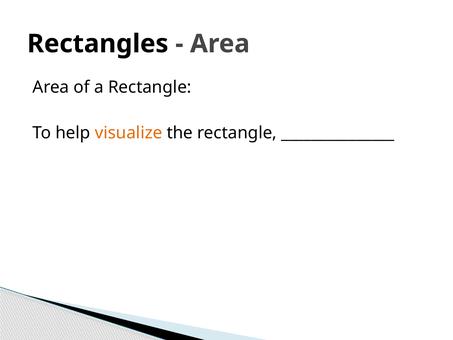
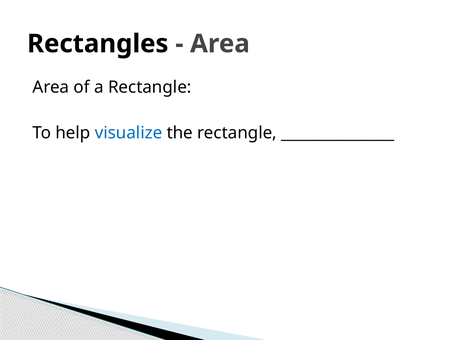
visualize colour: orange -> blue
